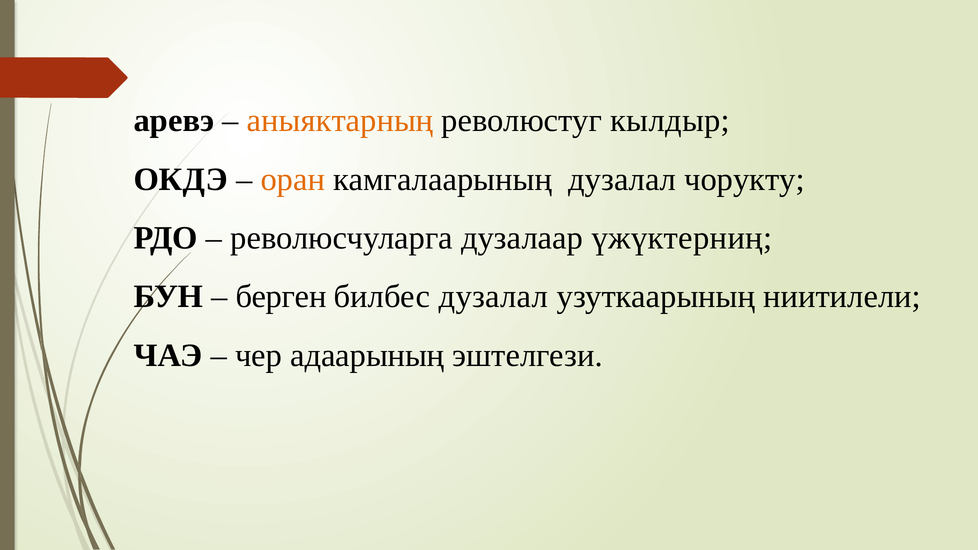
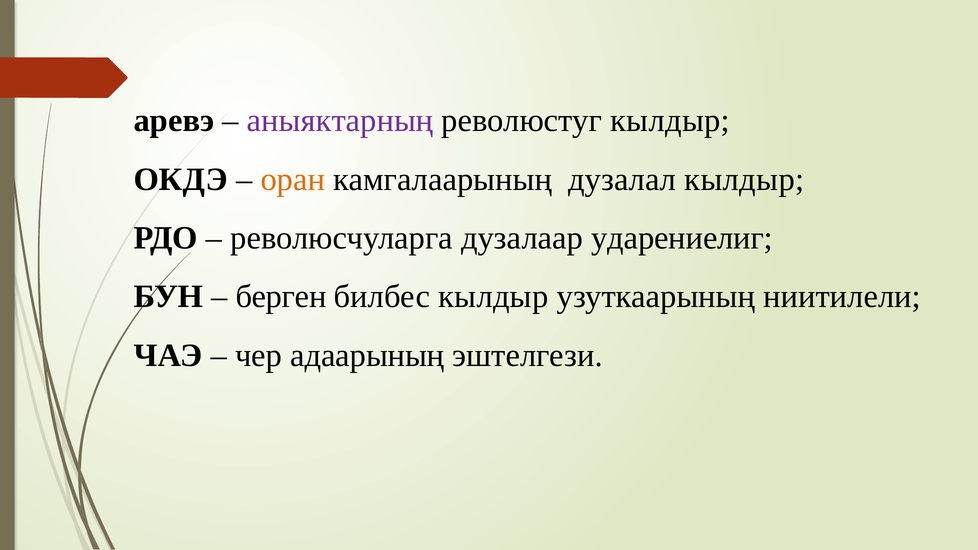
аныяктарның colour: orange -> purple
дузалал чорукту: чорукту -> кылдыр
үжүктерниң: үжүктерниң -> ударениелиг
билбес дузалал: дузалал -> кылдыр
